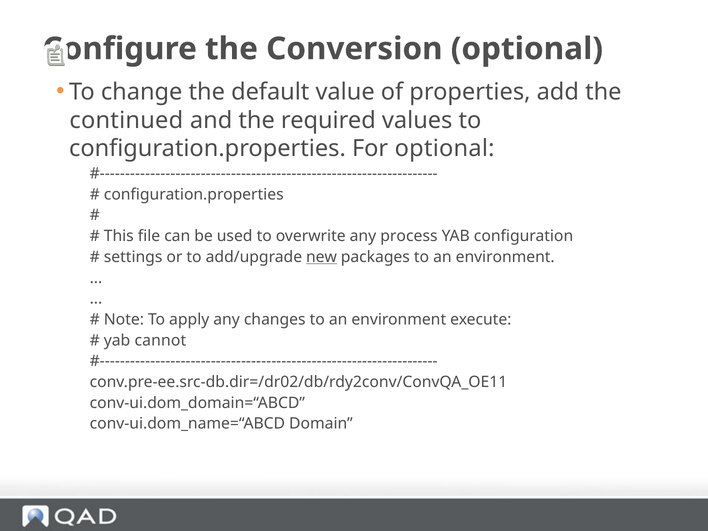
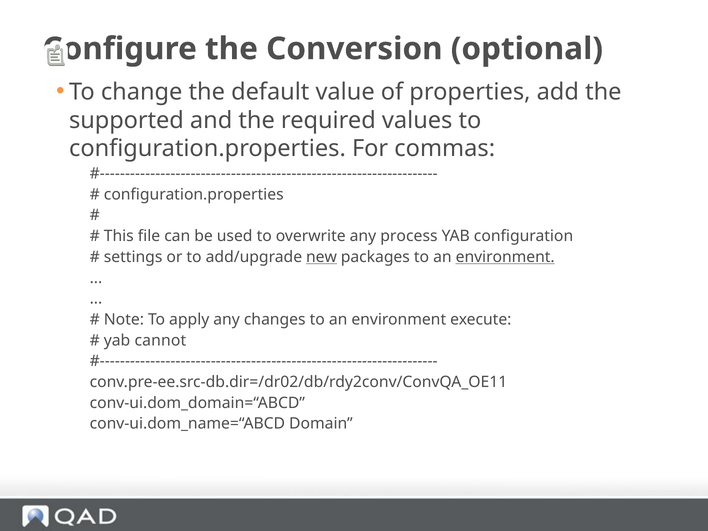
continued: continued -> supported
For optional: optional -> commas
environment at (505, 257) underline: none -> present
